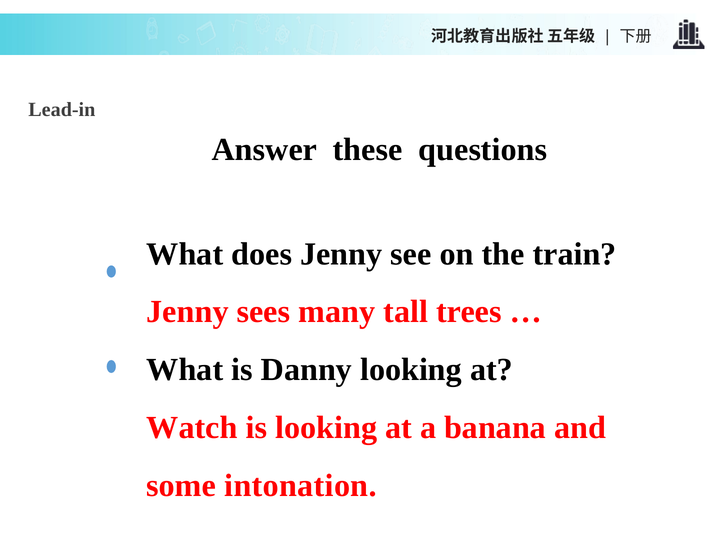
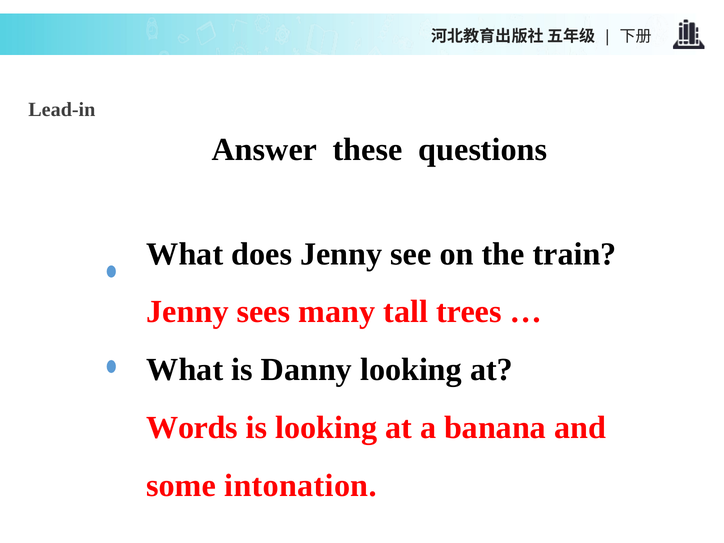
Watch: Watch -> Words
